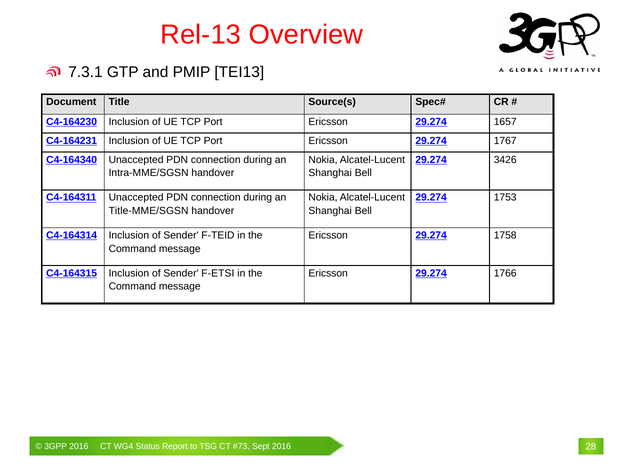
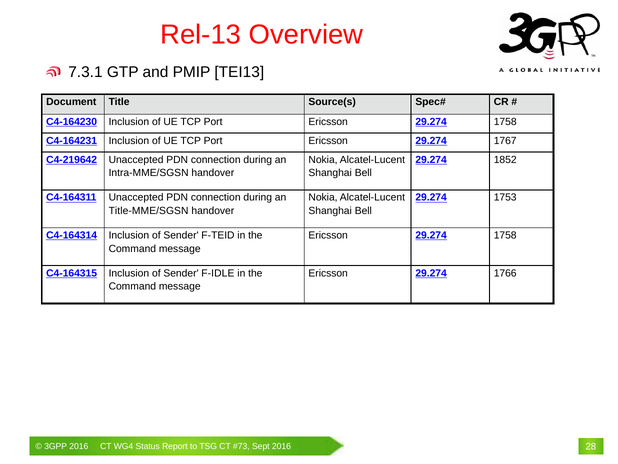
Port Ericsson 29.274 1657: 1657 -> 1758
C4-164340: C4-164340 -> C4-219642
3426: 3426 -> 1852
F-ETSI: F-ETSI -> F-IDLE
